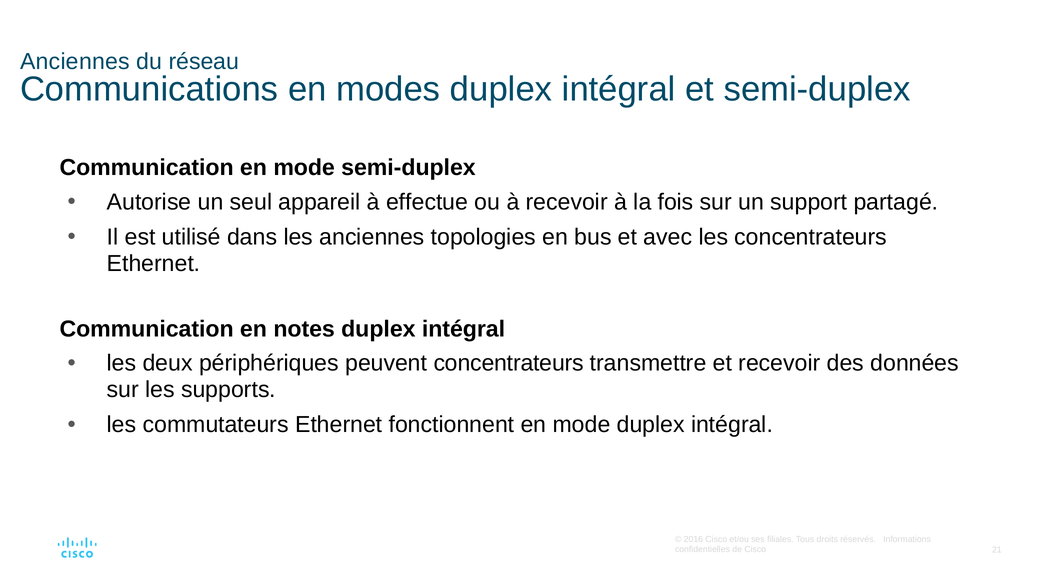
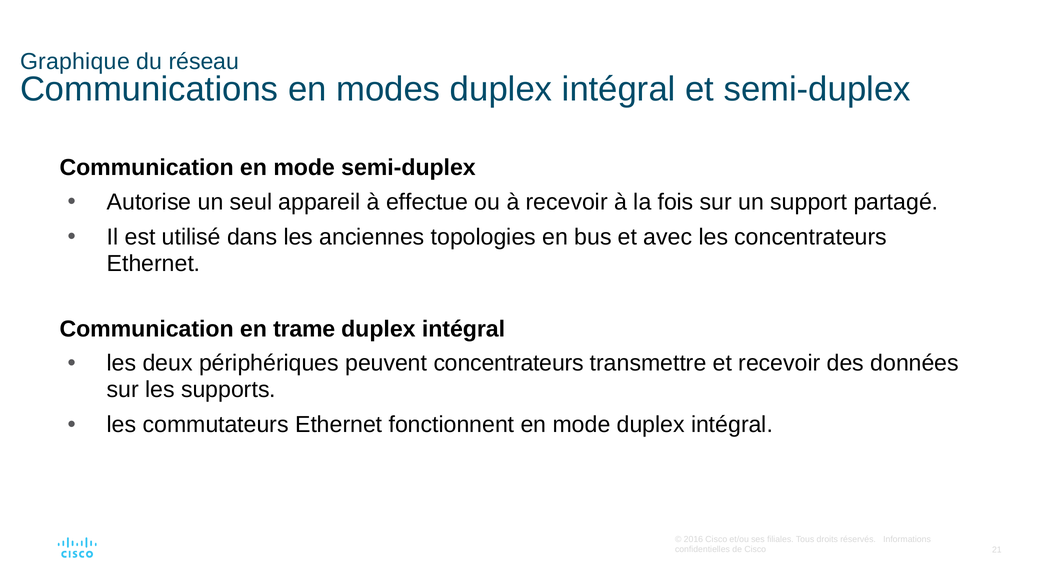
Anciennes at (75, 62): Anciennes -> Graphique
notes: notes -> trame
